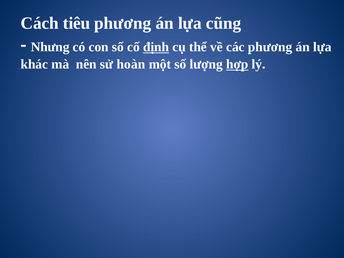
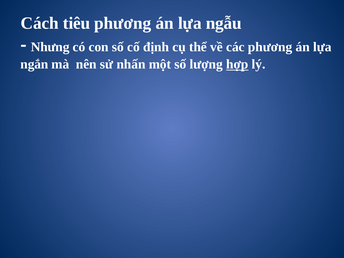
cũng: cũng -> ngẫu
định underline: present -> none
khác: khác -> ngắn
hoàn: hoàn -> nhấn
